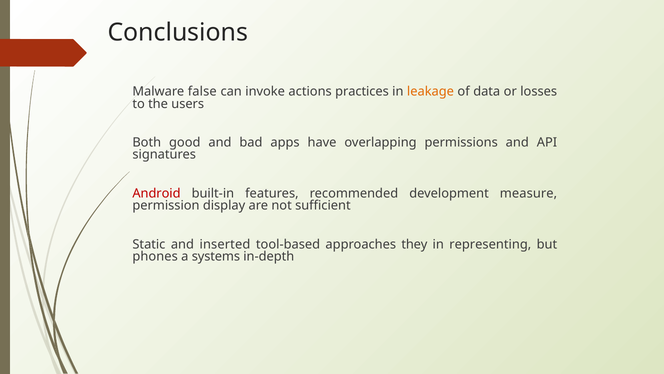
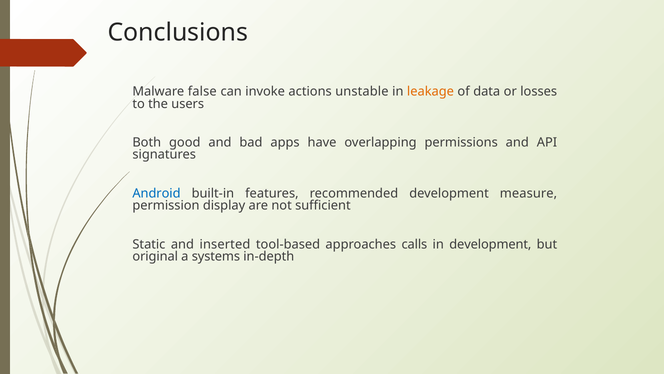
practices: practices -> unstable
Android colour: red -> blue
they: they -> calls
in representing: representing -> development
phones: phones -> original
